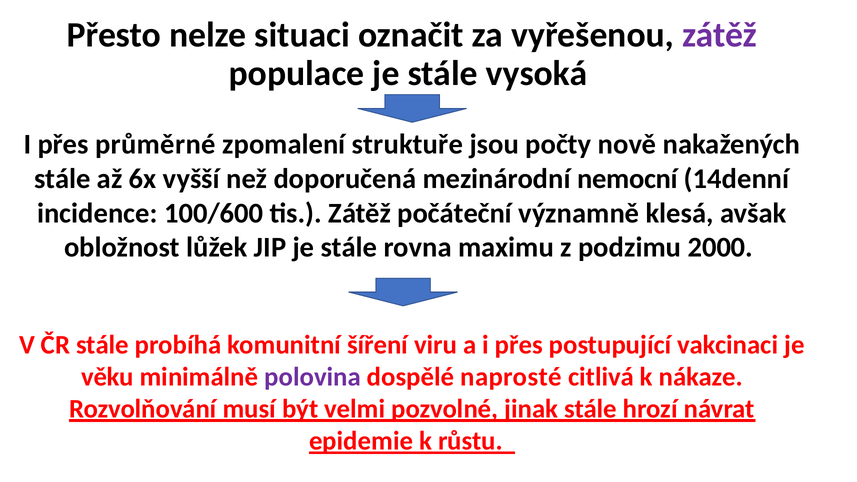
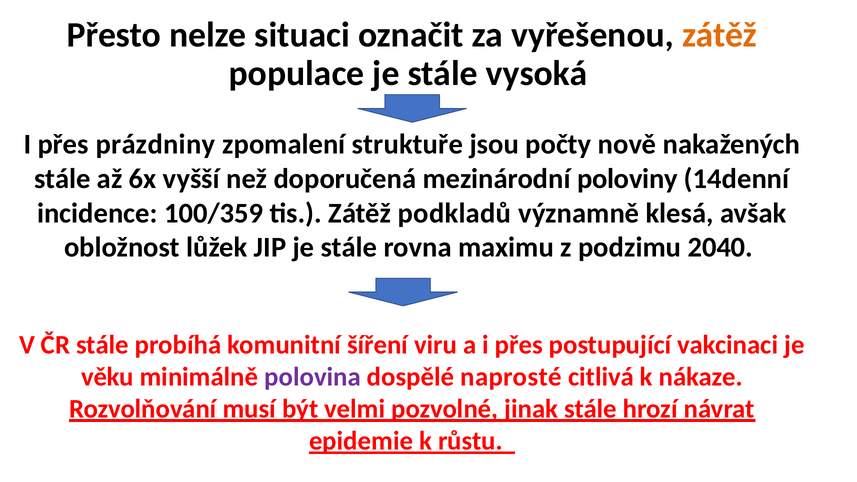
zátěž at (720, 35) colour: purple -> orange
průměrné: průměrné -> prázdniny
nemocní: nemocní -> poloviny
100/600: 100/600 -> 100/359
počáteční: počáteční -> podkladů
2000: 2000 -> 2040
